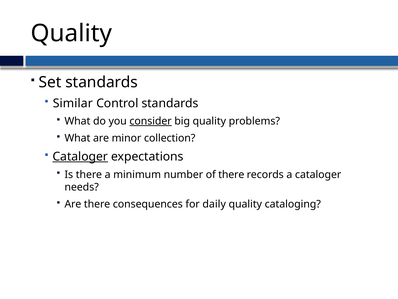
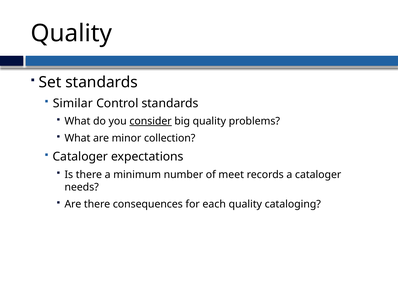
Cataloger at (80, 156) underline: present -> none
of there: there -> meet
daily: daily -> each
